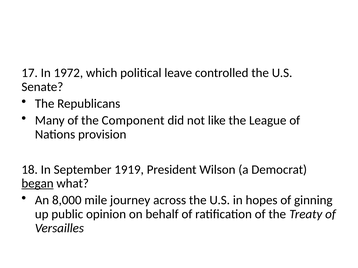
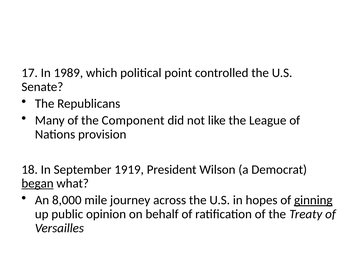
1972: 1972 -> 1989
leave: leave -> point
ginning underline: none -> present
